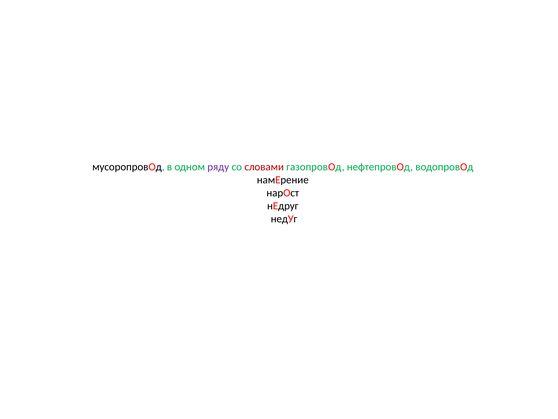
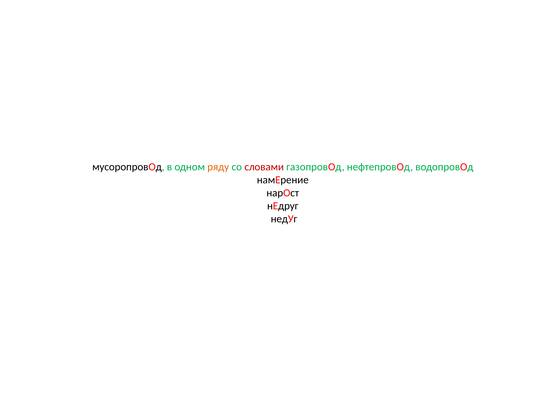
ряду colour: purple -> orange
